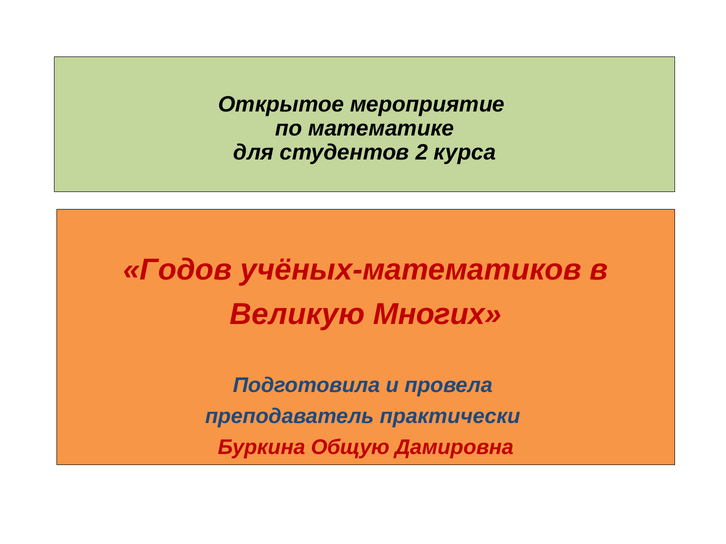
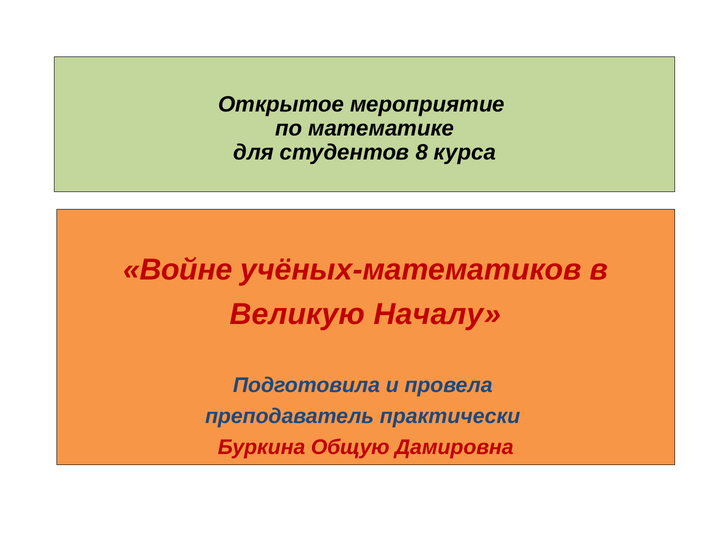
2: 2 -> 8
Годов: Годов -> Войне
Многих: Многих -> Началу
